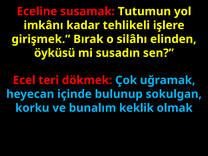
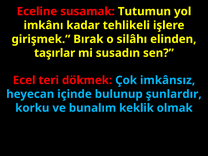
öyküsü: öyküsü -> taşırlar
uğramak: uğramak -> imkânsız
sokulgan: sokulgan -> şunlardır
